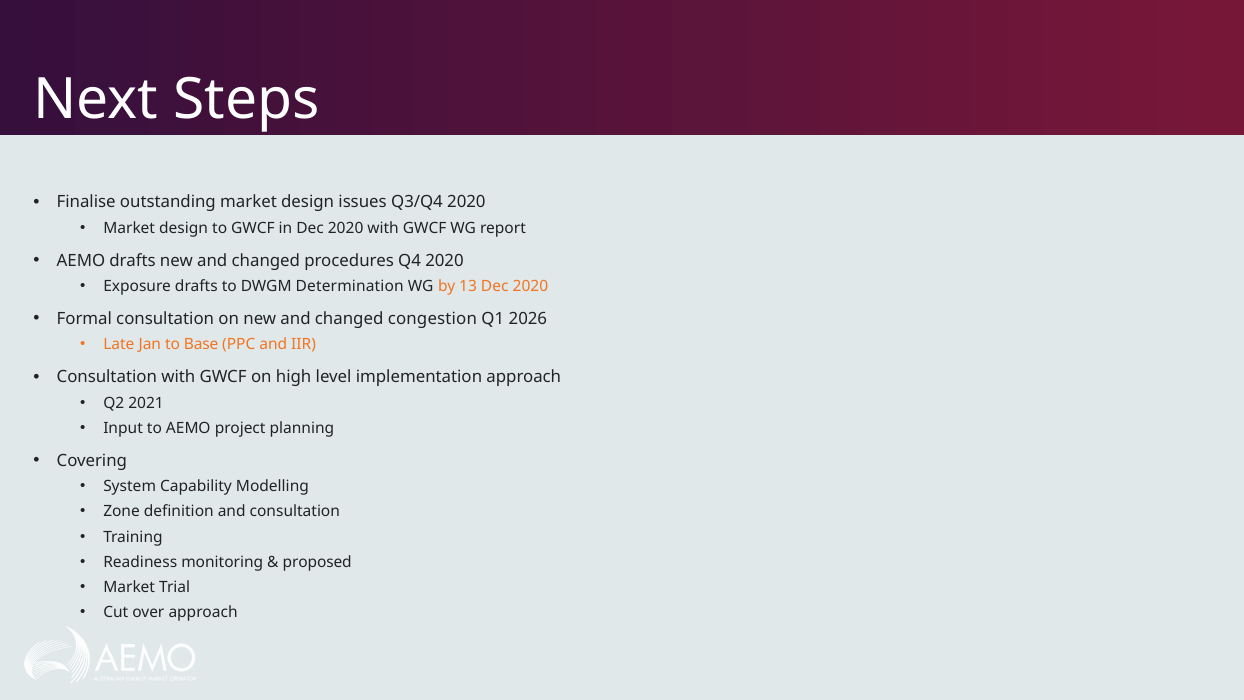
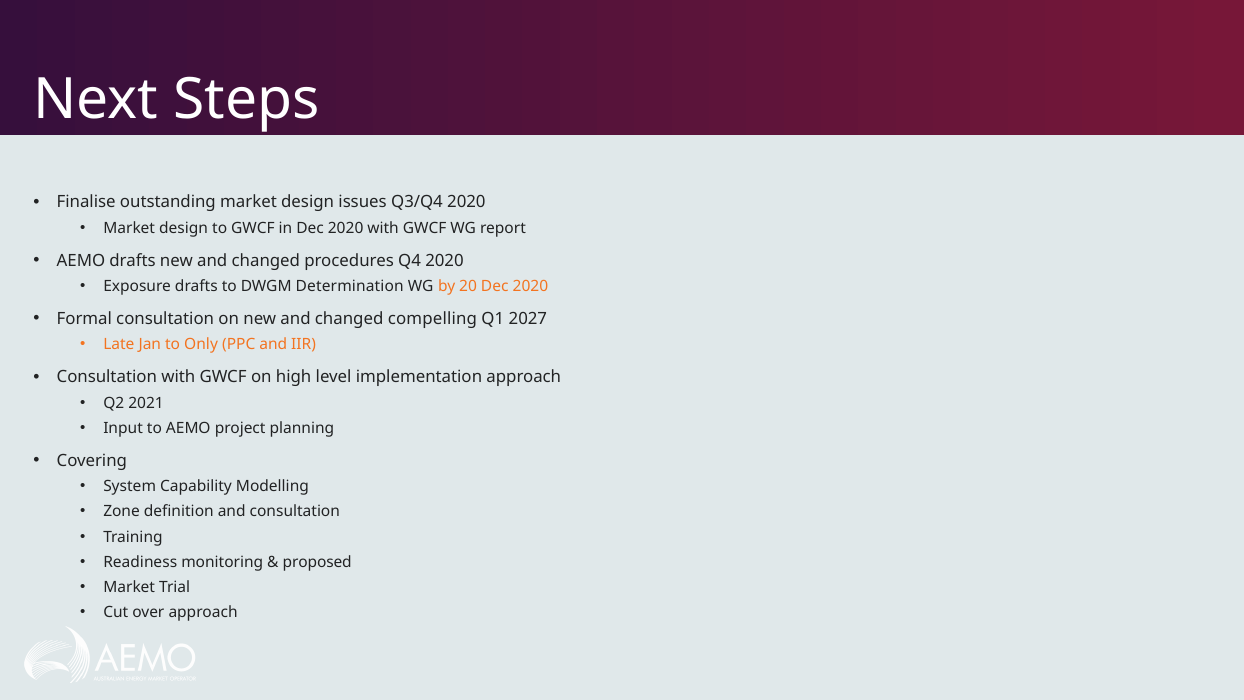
13: 13 -> 20
congestion: congestion -> compelling
2026: 2026 -> 2027
Base: Base -> Only
